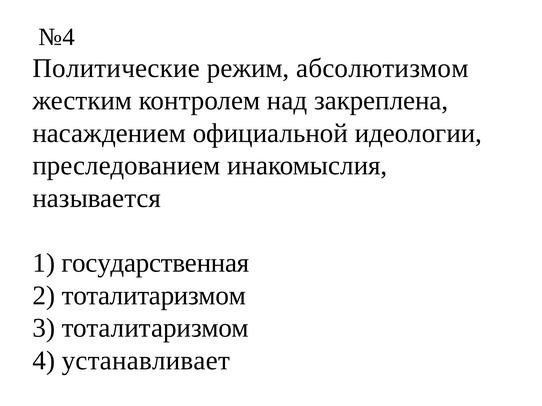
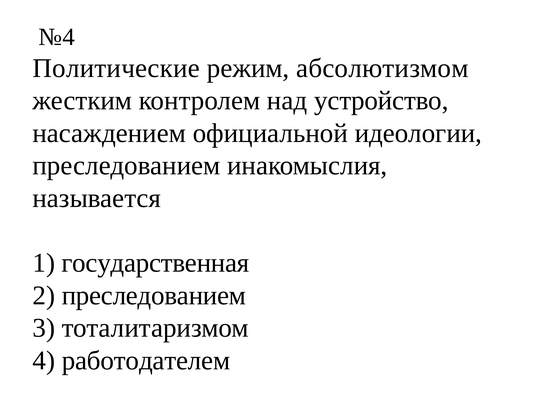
закреплена: закреплена -> устройство
2 тоталитаризмом: тоталитаризмом -> преследованием
устанавливает: устанавливает -> работодателем
